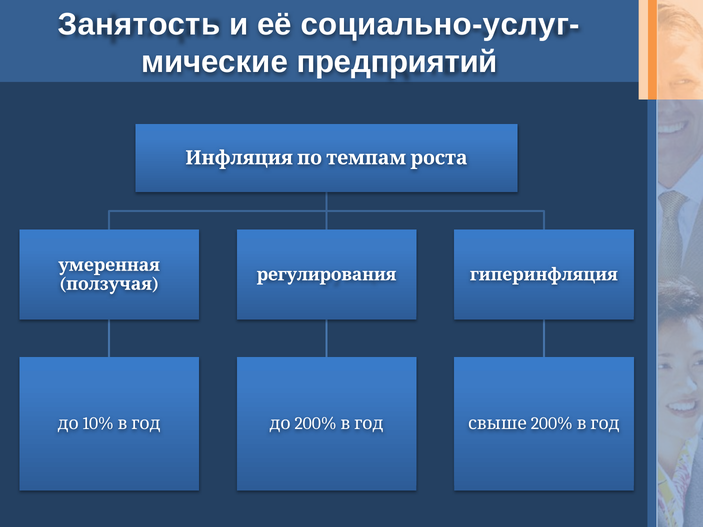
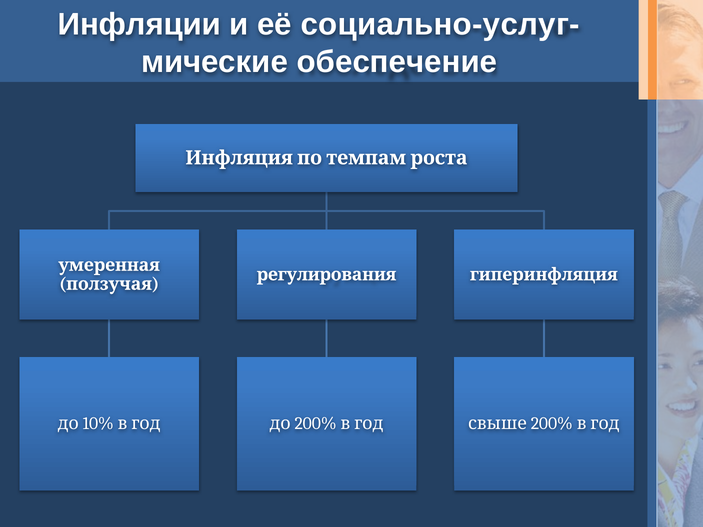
Занятость: Занятость -> Инфляции
предприятий: предприятий -> обеспечение
